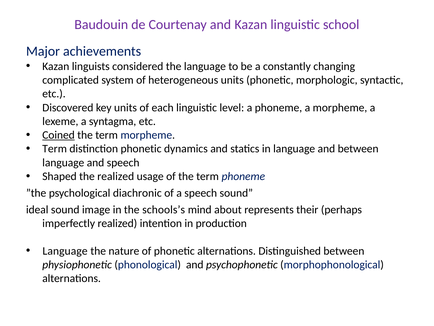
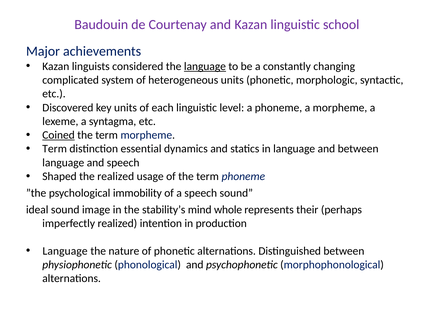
language at (205, 66) underline: none -> present
distinction phonetic: phonetic -> essential
diachronic: diachronic -> immobility
schools’s: schools’s -> stability’s
about: about -> whole
